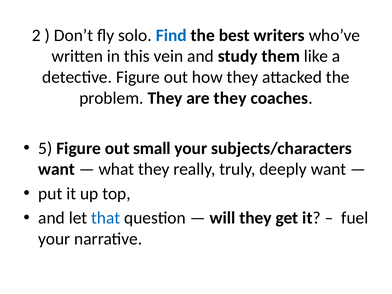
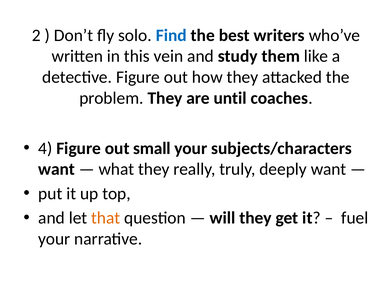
are they: they -> until
5: 5 -> 4
that colour: blue -> orange
